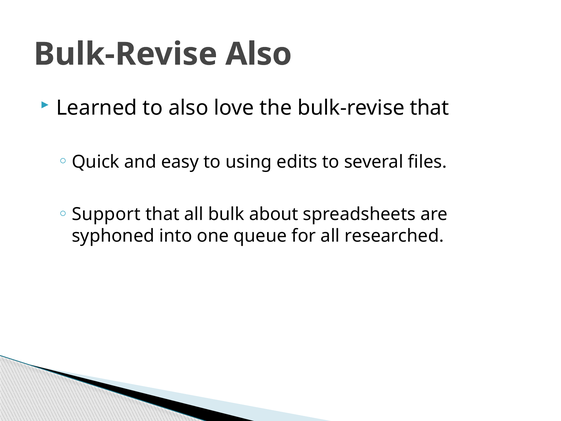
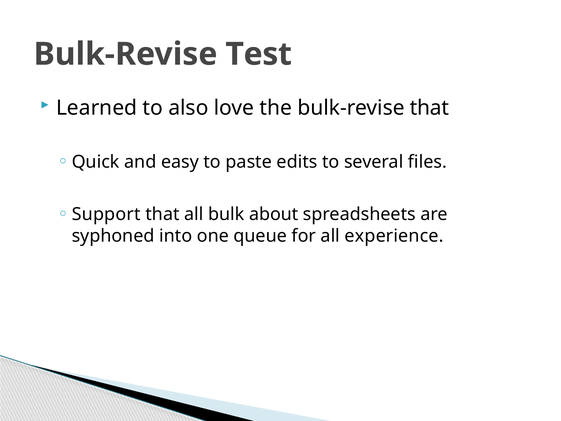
Bulk-Revise Also: Also -> Test
using: using -> paste
researched: researched -> experience
